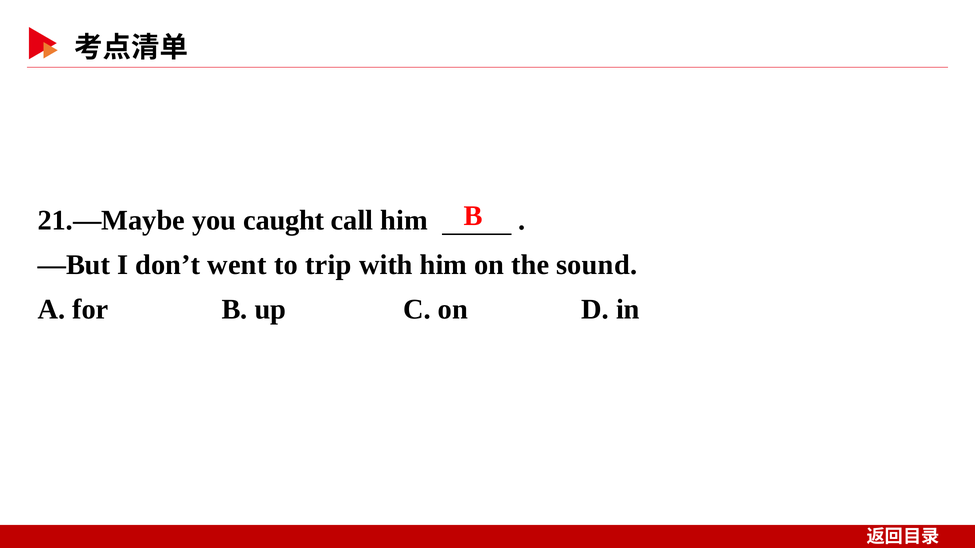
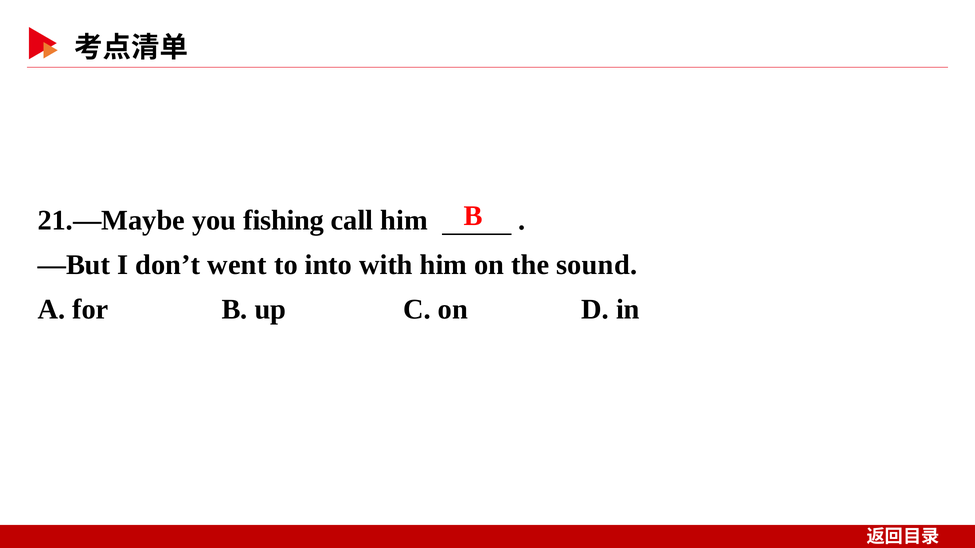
caught: caught -> fishing
trip: trip -> into
